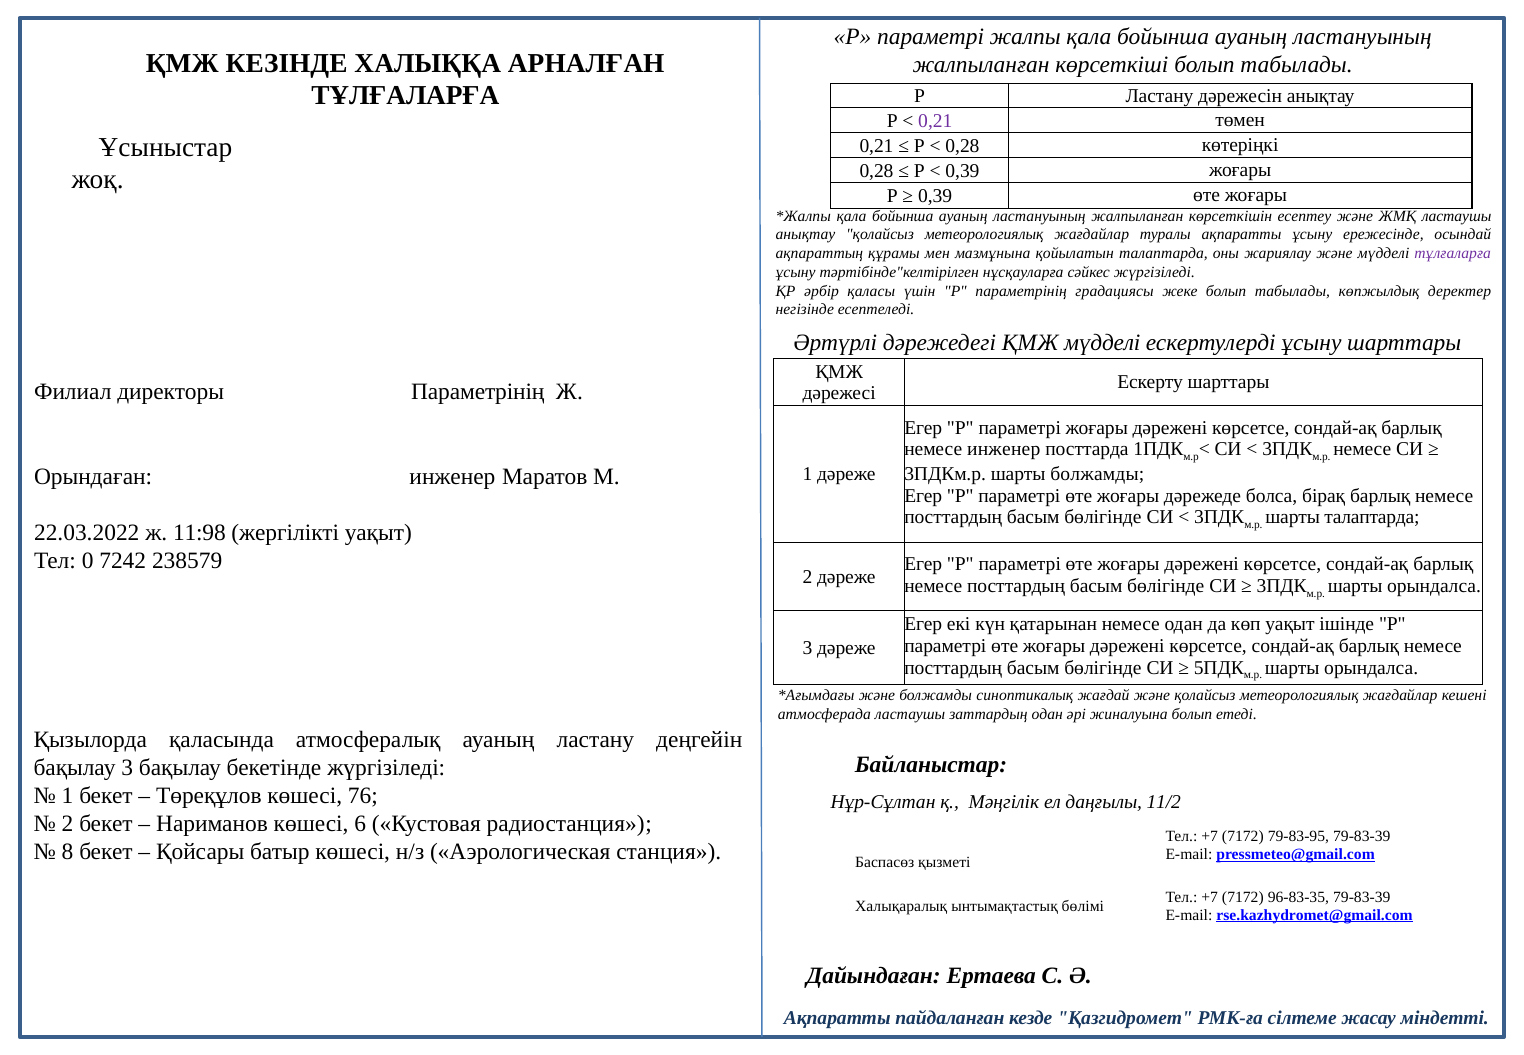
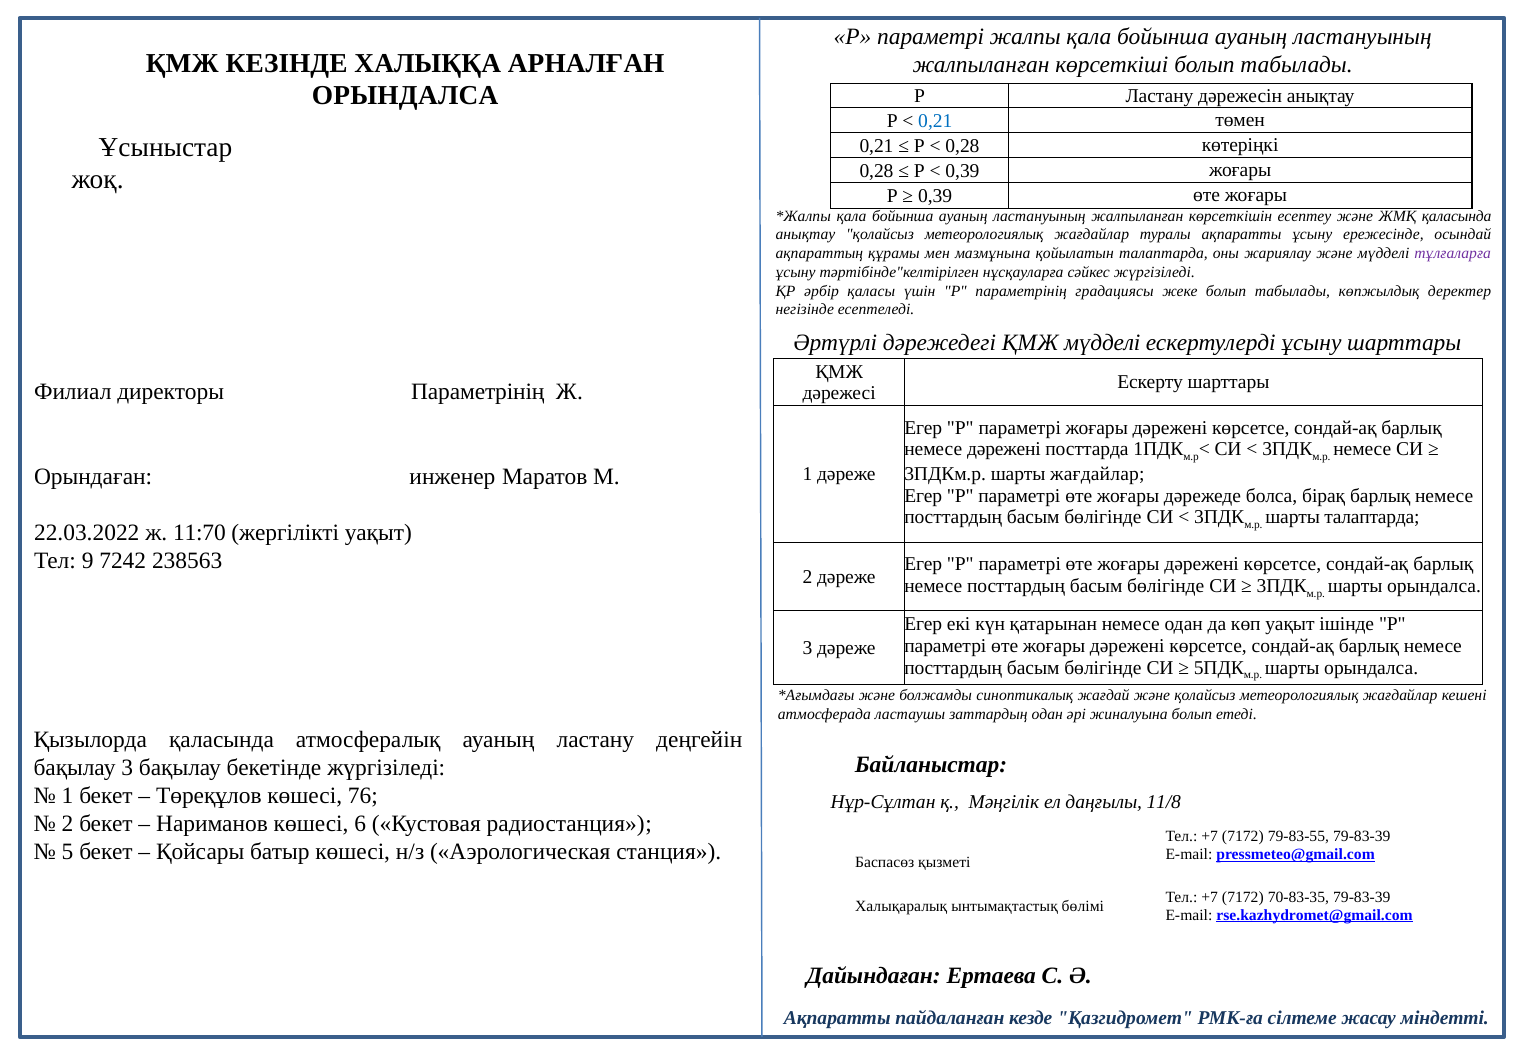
ТҰЛҒАЛАРҒА at (405, 96): ТҰЛҒАЛАРҒА -> ОРЫНДАЛСА
0,21 at (935, 121) colour: purple -> blue
ЖМҚ ластаушы: ластаушы -> қаласында
немесе инженер: инженер -> дәрежені
шарты болжамды: болжамды -> жағдайлар
11:98: 11:98 -> 11:70
0: 0 -> 9
238579: 238579 -> 238563
11/2: 11/2 -> 11/8
79-83-95: 79-83-95 -> 79-83-55
8: 8 -> 5
96-83-35: 96-83-35 -> 70-83-35
